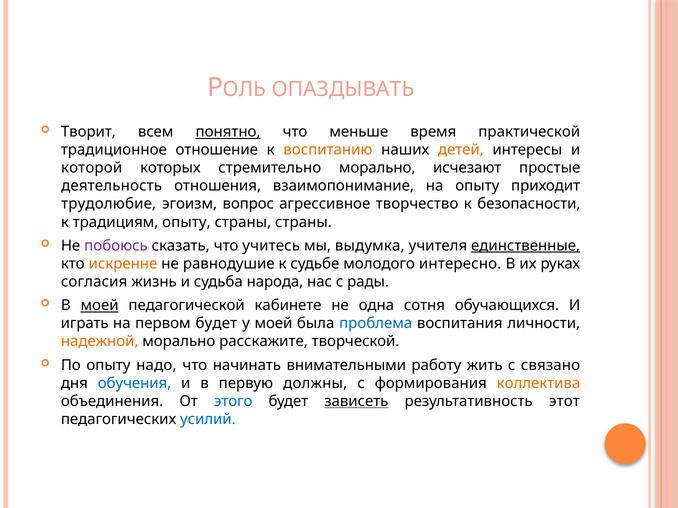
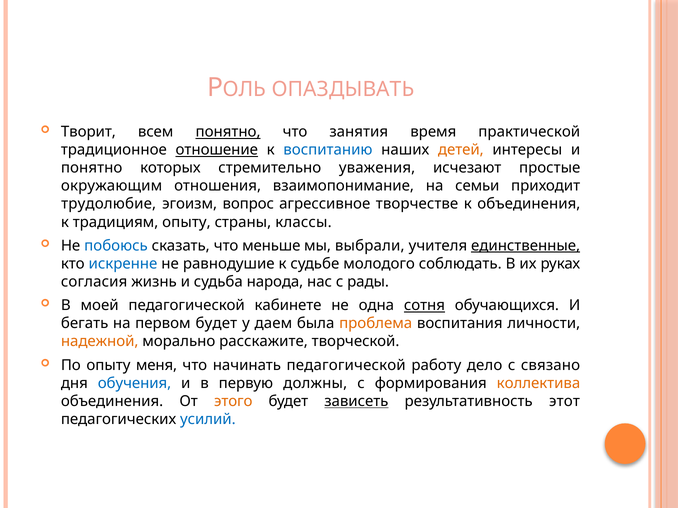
меньше: меньше -> занятия
отношение underline: none -> present
воспитанию colour: orange -> blue
которой at (92, 168): которой -> понятно
стремительно морально: морально -> уважения
деятельность: деятельность -> окружающим
на опыту: опыту -> семьи
творчество: творчество -> творчестве
к безопасности: безопасности -> объединения
страны страны: страны -> классы
побоюсь colour: purple -> blue
учитесь: учитесь -> меньше
выдумка: выдумка -> выбрали
искренне colour: orange -> blue
интересно: интересно -> соблюдать
моей at (100, 306) underline: present -> none
сотня underline: none -> present
играть: играть -> бегать
у моей: моей -> даем
проблема colour: blue -> orange
надо: надо -> меня
начинать внимательными: внимательными -> педагогической
жить: жить -> дело
этого colour: blue -> orange
